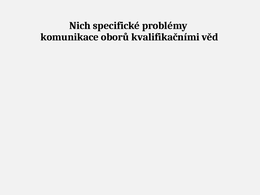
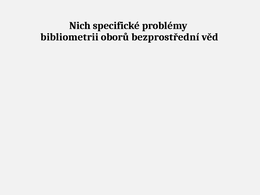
komunikace: komunikace -> bibliometrii
kvalifikačními: kvalifikačními -> bezprostřední
